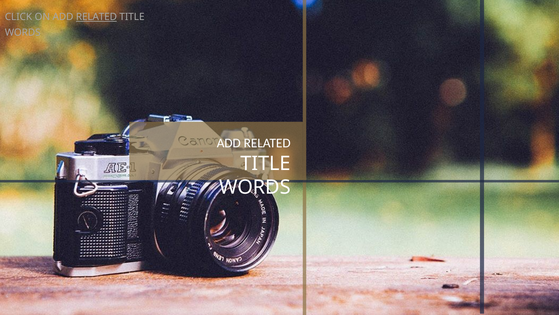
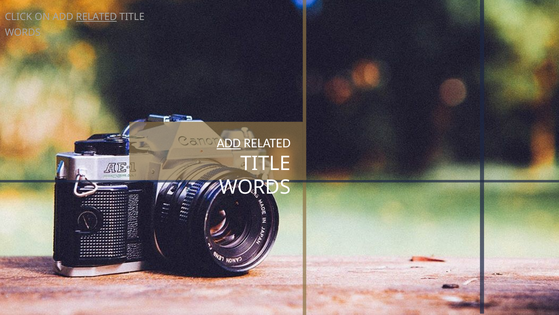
ADD at (229, 143) underline: none -> present
